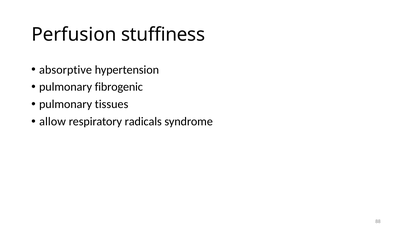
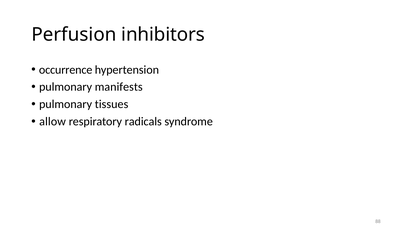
stuffiness: stuffiness -> inhibitors
absorptive: absorptive -> occurrence
fibrogenic: fibrogenic -> manifests
